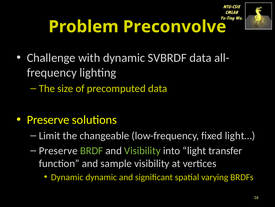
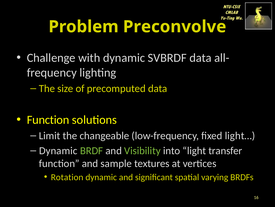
Preserve at (48, 119): Preserve -> Function
Preserve at (58, 150): Preserve -> Dynamic
sample visibility: visibility -> textures
Dynamic at (67, 177): Dynamic -> Rotation
